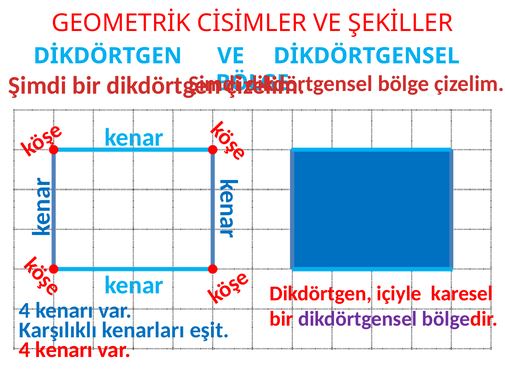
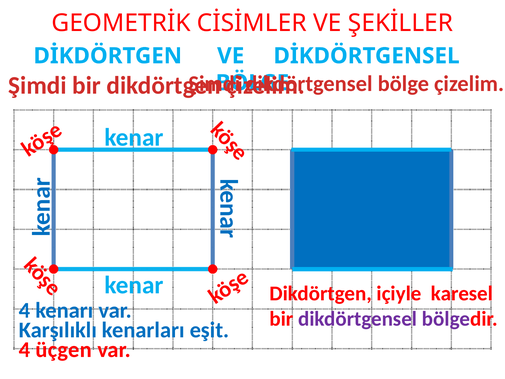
kenarı at (64, 350): kenarı -> üçgen
